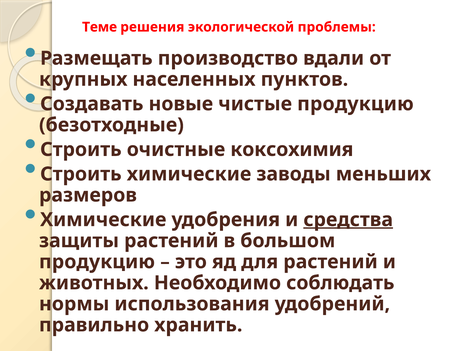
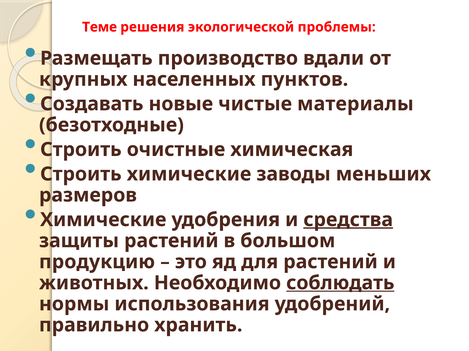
чистые продукцию: продукцию -> материалы
коксохимия: коксохимия -> химическая
соблюдать underline: none -> present
